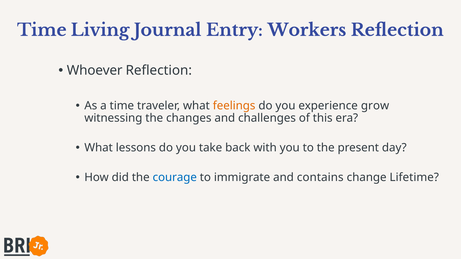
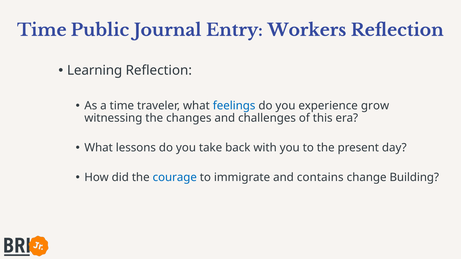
Living: Living -> Public
Whoever: Whoever -> Learning
feelings colour: orange -> blue
Lifetime: Lifetime -> Building
